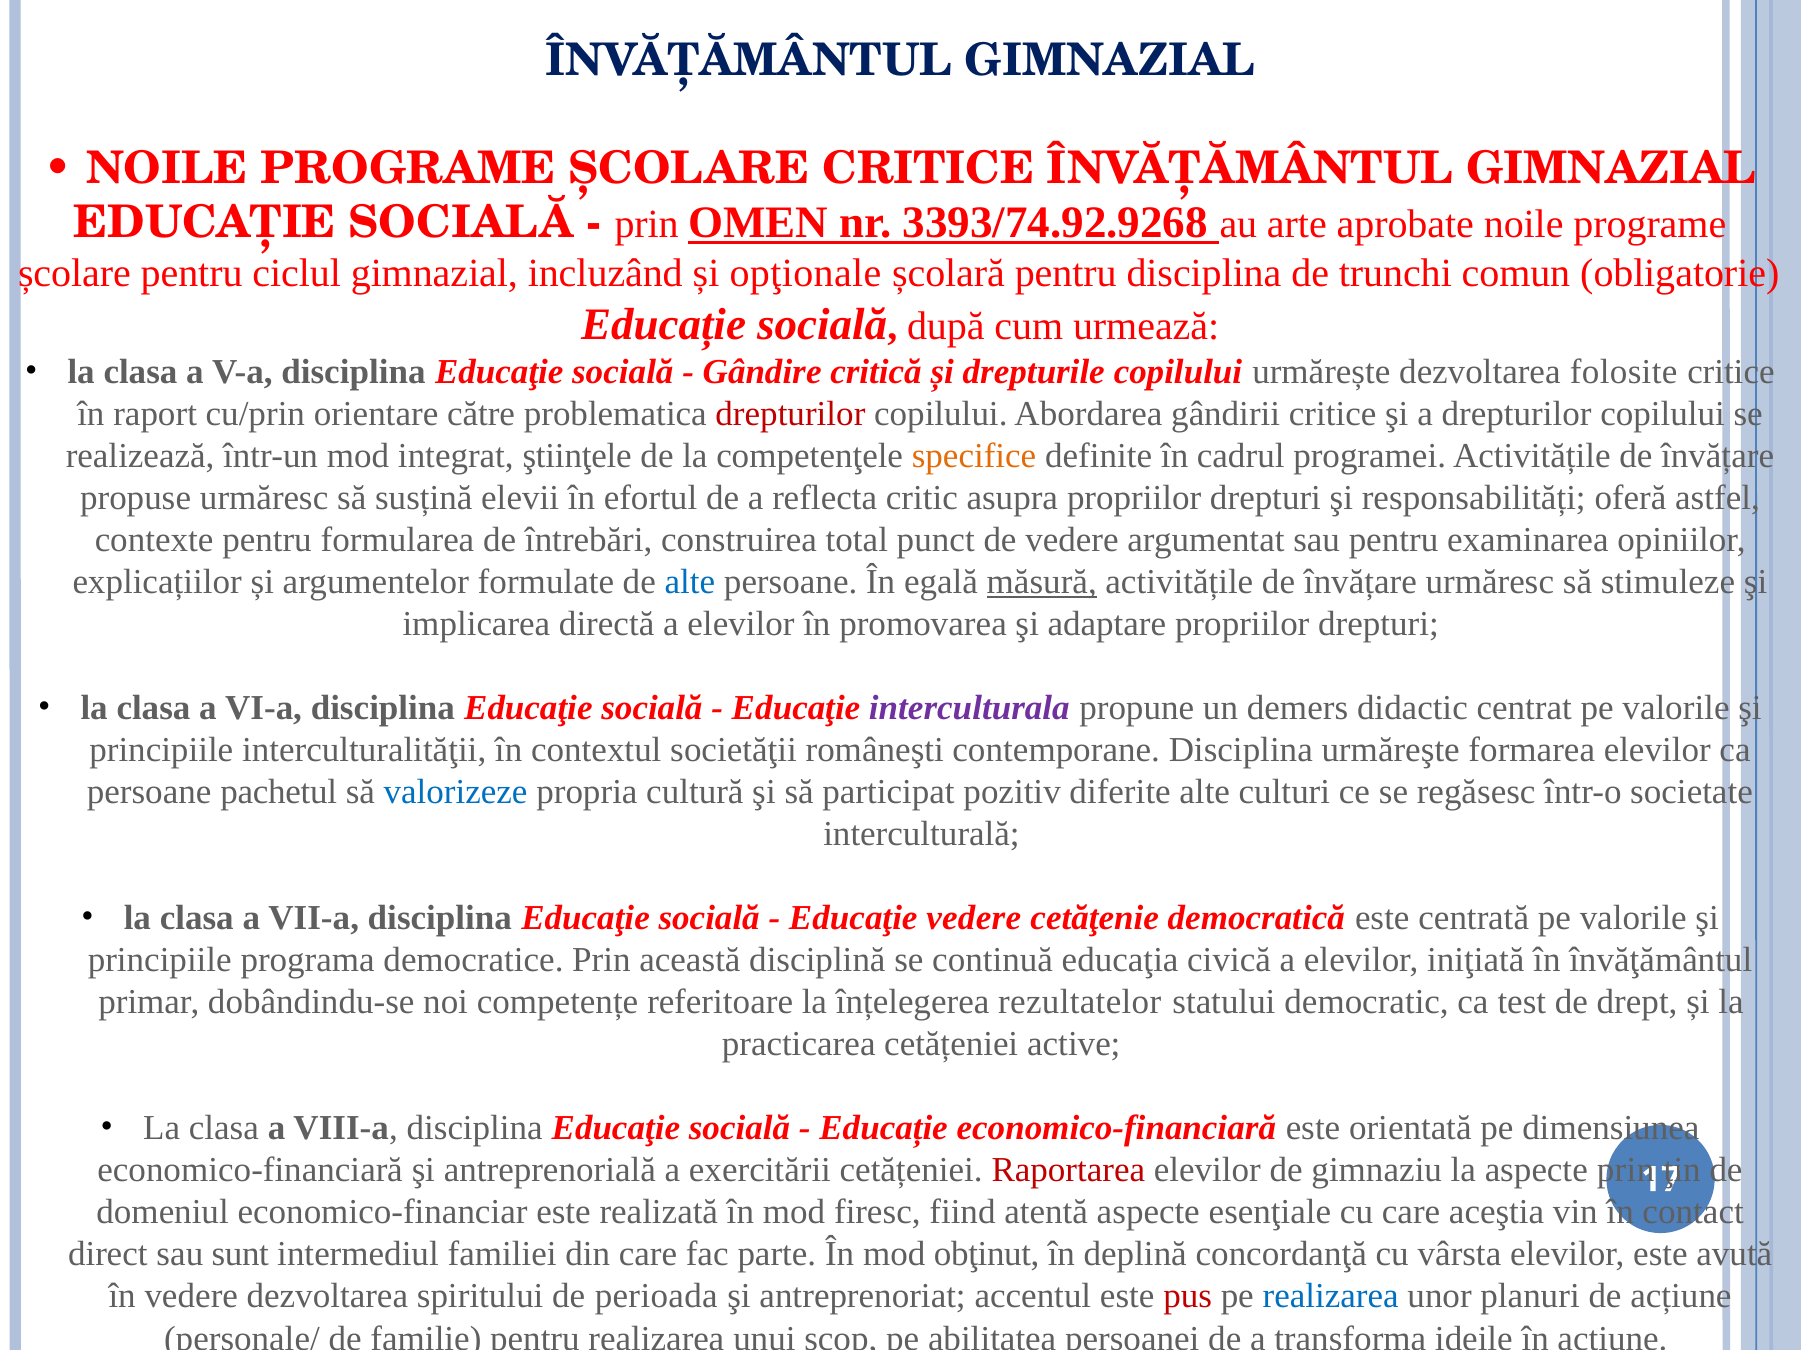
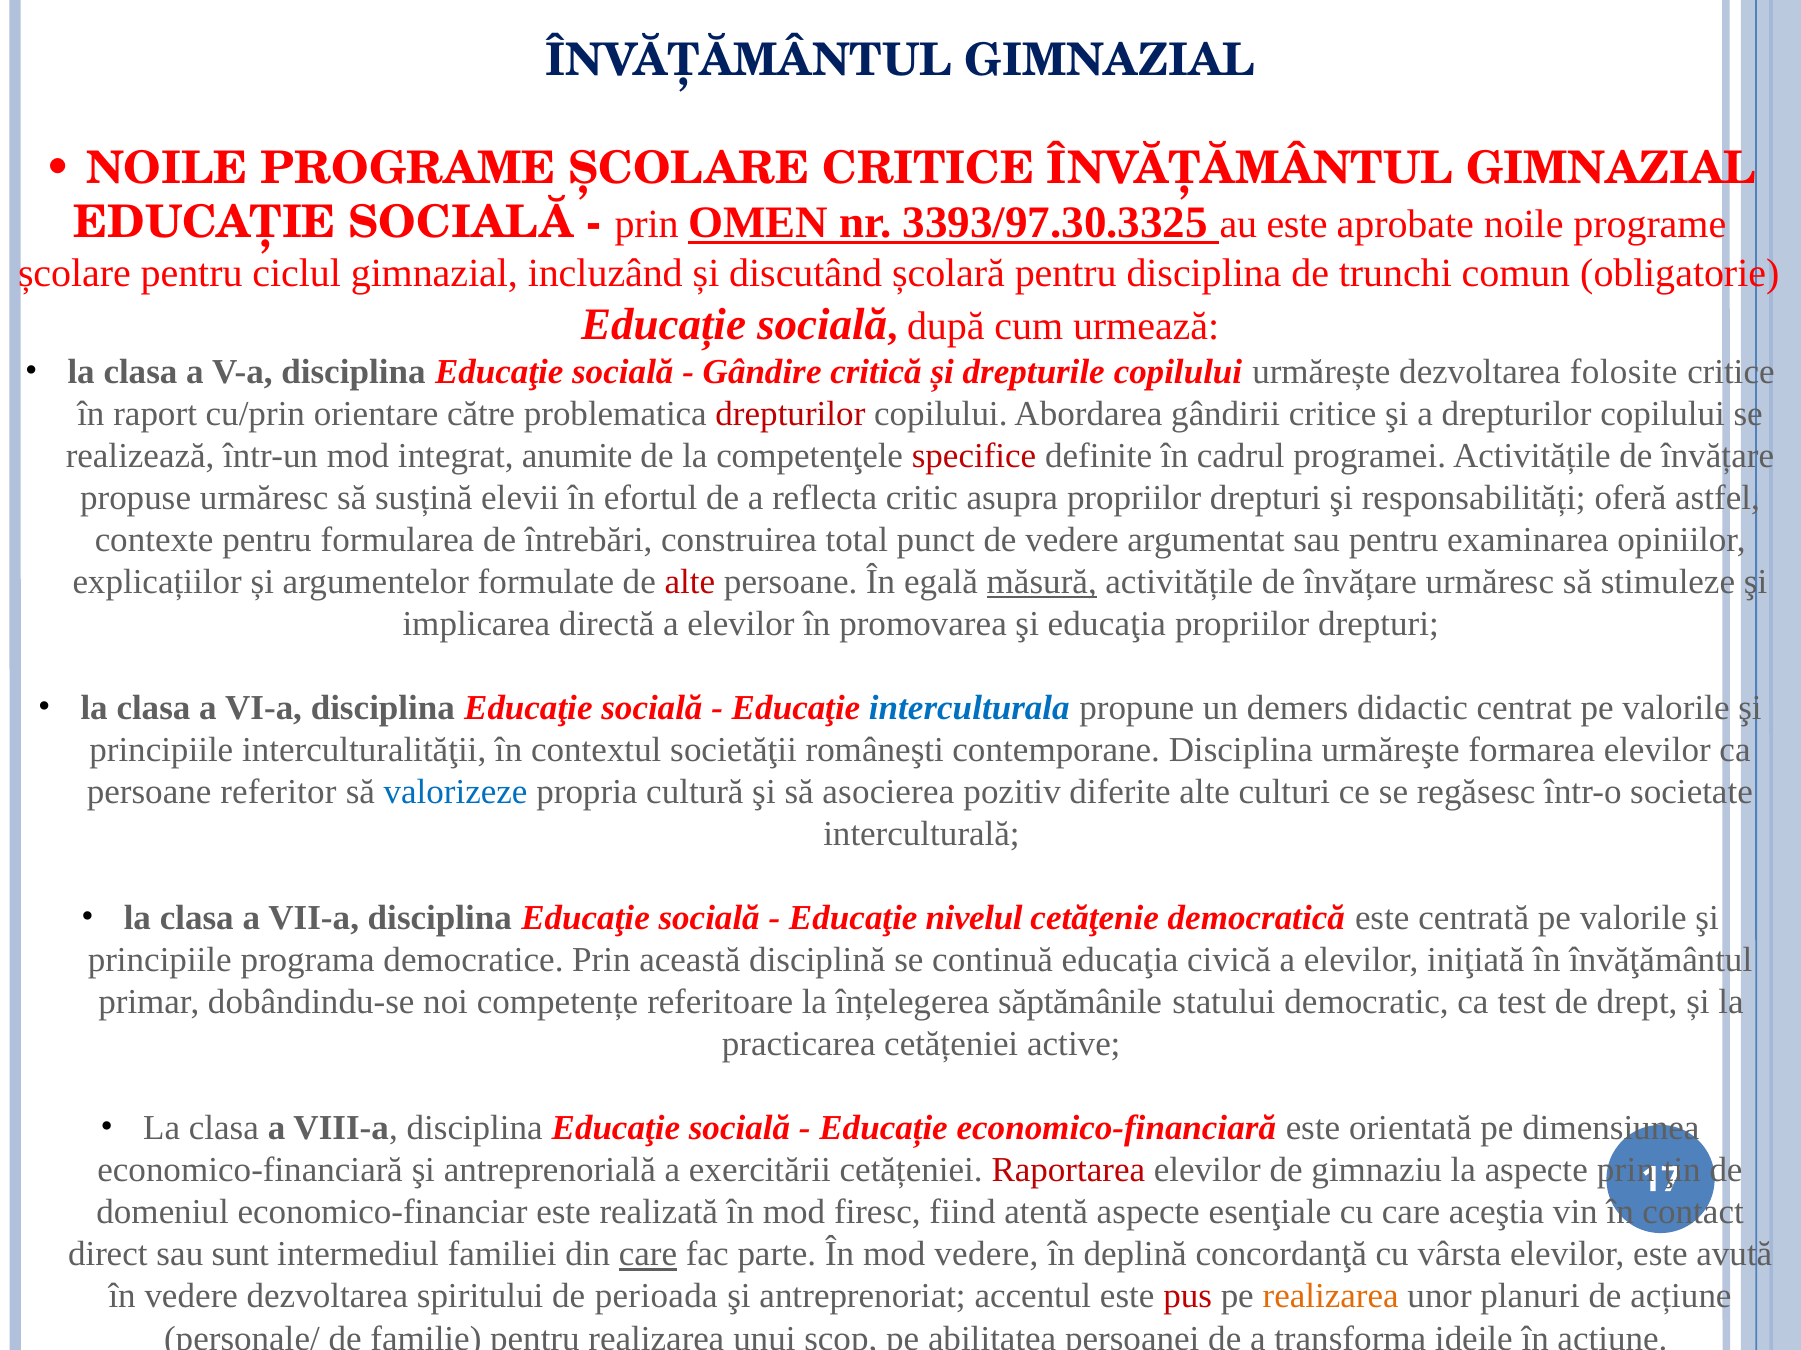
3393/74.92.9268: 3393/74.92.9268 -> 3393/97.30.3325
au arte: arte -> este
opţionale: opţionale -> discutând
ştiinţele: ştiinţele -> anumite
specifice colour: orange -> red
alte at (690, 582) colour: blue -> red
şi adaptare: adaptare -> educaţia
interculturala colour: purple -> blue
pachetul: pachetul -> referitor
participat: participat -> asocierea
Educaţie vedere: vedere -> nivelul
rezultatelor: rezultatelor -> săptămânile
care at (648, 1255) underline: none -> present
mod obţinut: obţinut -> vedere
realizarea at (1331, 1297) colour: blue -> orange
